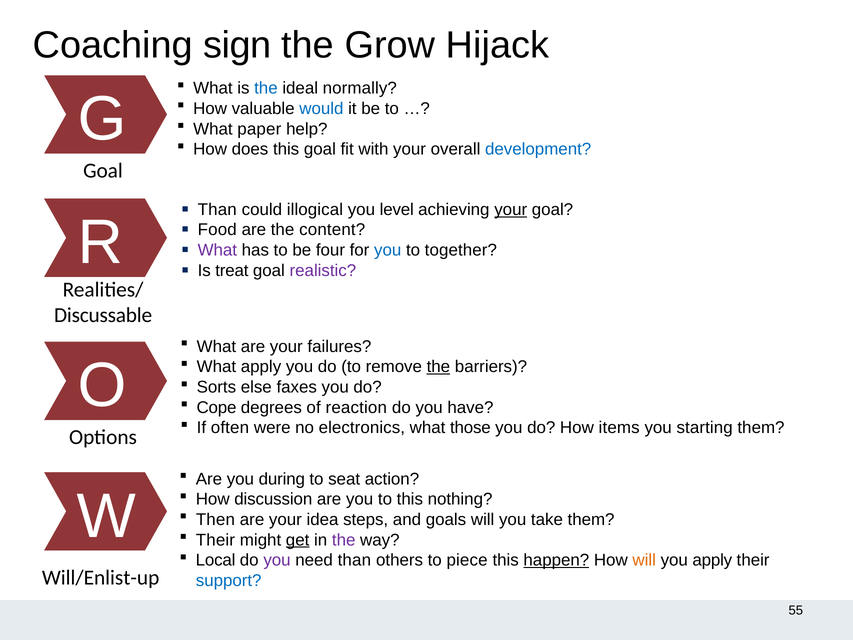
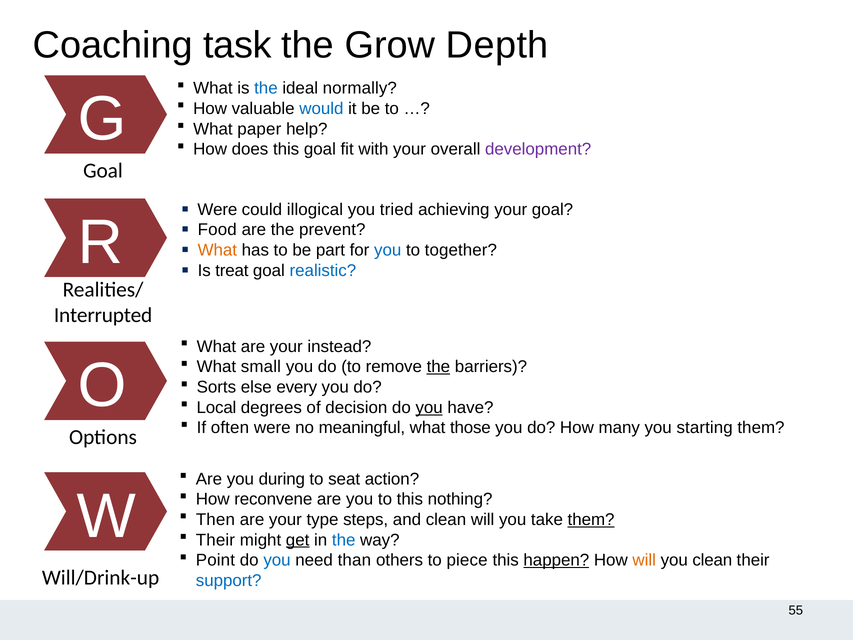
sign: sign -> task
Hijack: Hijack -> Depth
development colour: blue -> purple
Than at (217, 209): Than -> Were
level: level -> tried
your at (511, 209) underline: present -> none
content: content -> prevent
What at (217, 250) colour: purple -> orange
four: four -> part
realistic colour: purple -> blue
Discussable: Discussable -> Interrupted
failures: failures -> instead
What apply: apply -> small
faxes: faxes -> every
Cope: Cope -> Local
reaction: reaction -> decision
you at (429, 407) underline: none -> present
electronics: electronics -> meaningful
items: items -> many
discussion: discussion -> reconvene
idea: idea -> type
and goals: goals -> clean
them at (591, 519) underline: none -> present
the at (344, 540) colour: purple -> blue
Local: Local -> Point
you at (277, 560) colour: purple -> blue
you apply: apply -> clean
Will/Enlist-up: Will/Enlist-up -> Will/Drink-up
